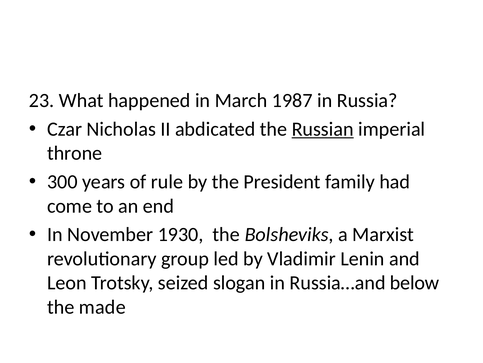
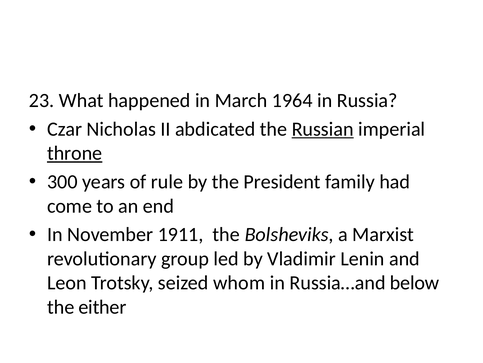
1987: 1987 -> 1964
throne underline: none -> present
1930: 1930 -> 1911
slogan: slogan -> whom
made: made -> either
